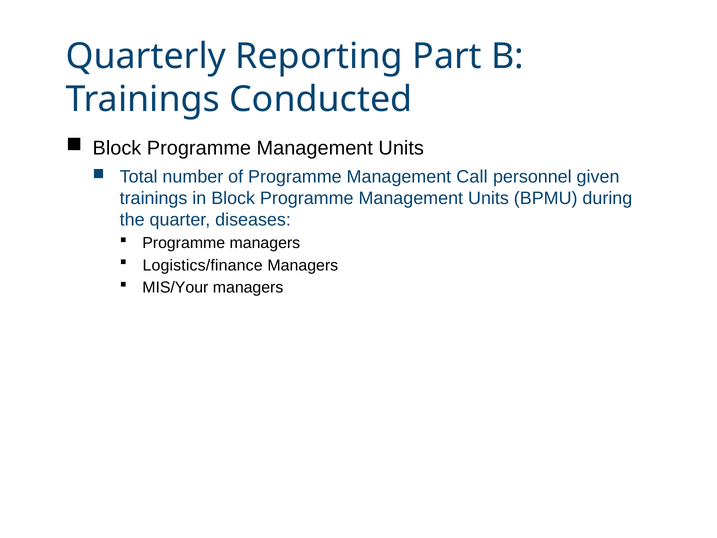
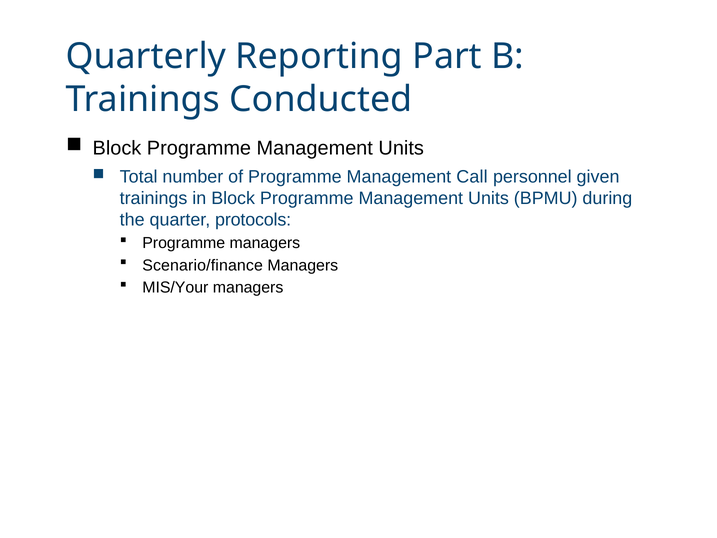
diseases: diseases -> protocols
Logistics/finance: Logistics/finance -> Scenario/finance
